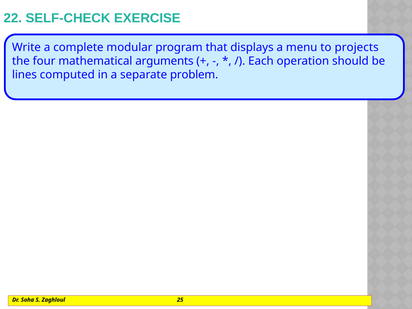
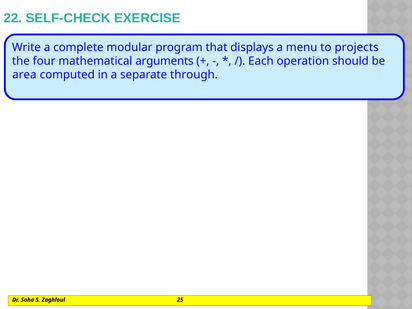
lines: lines -> area
problem: problem -> through
